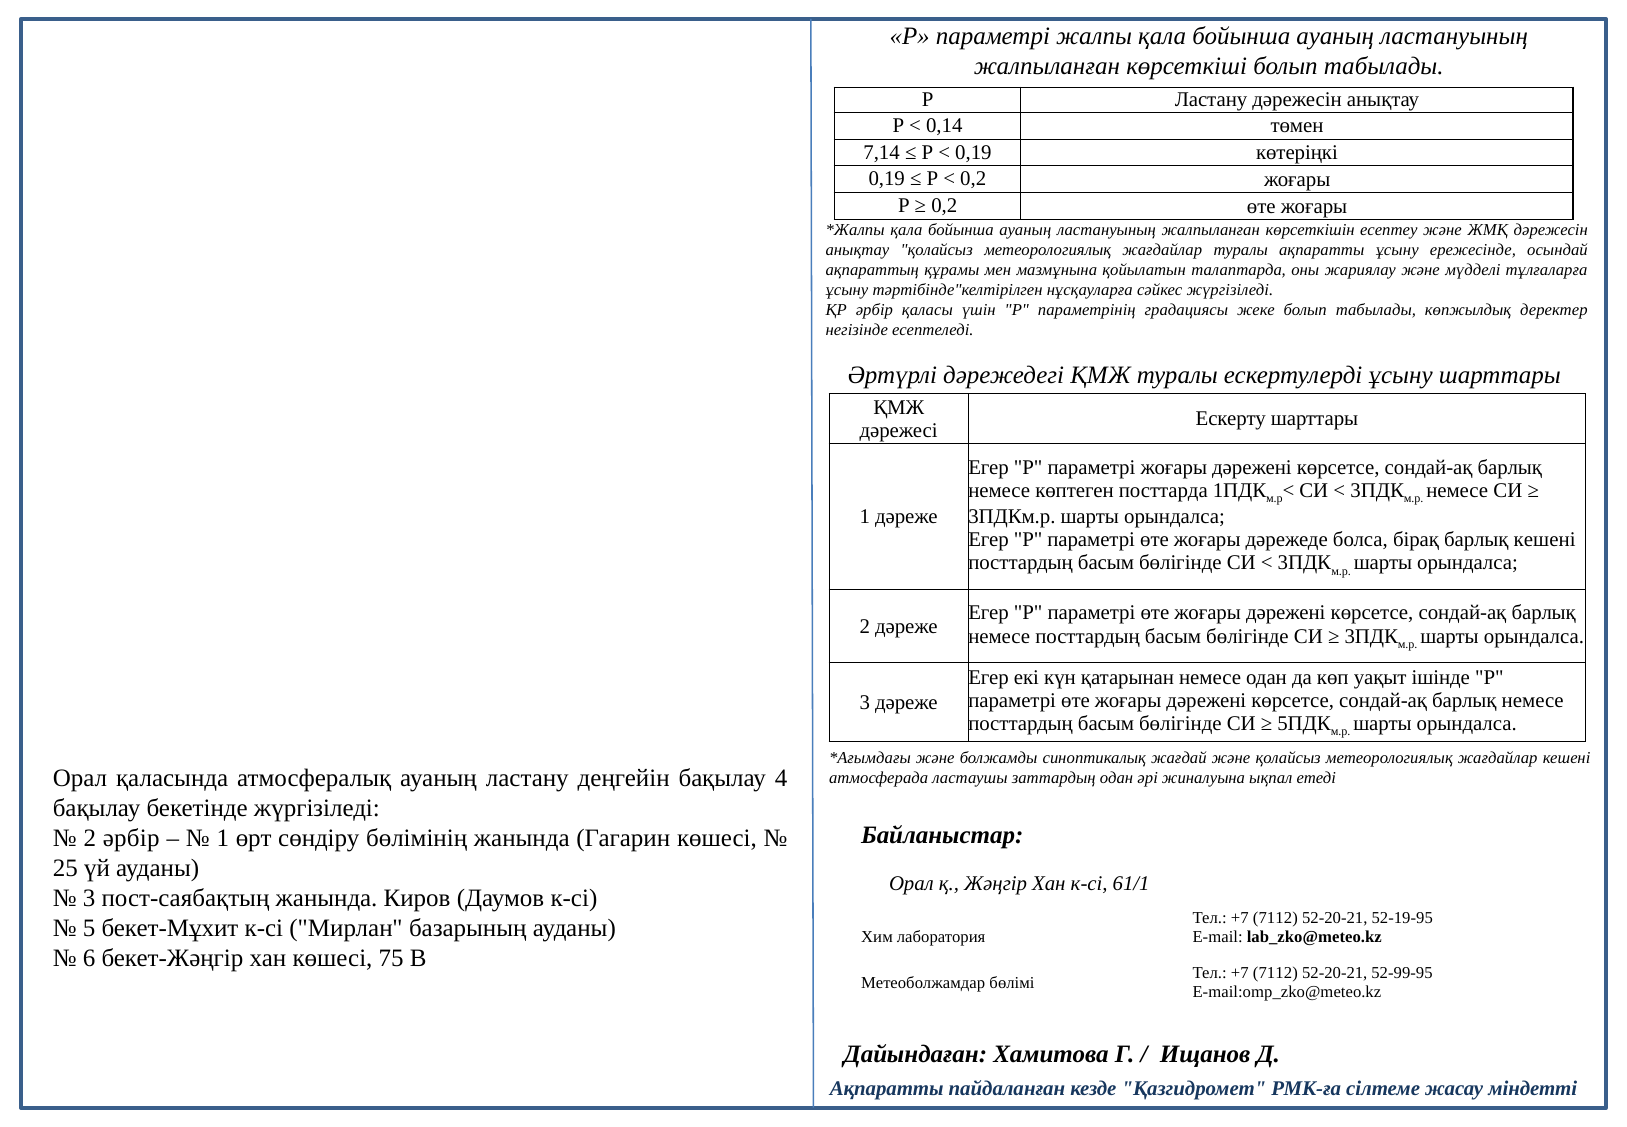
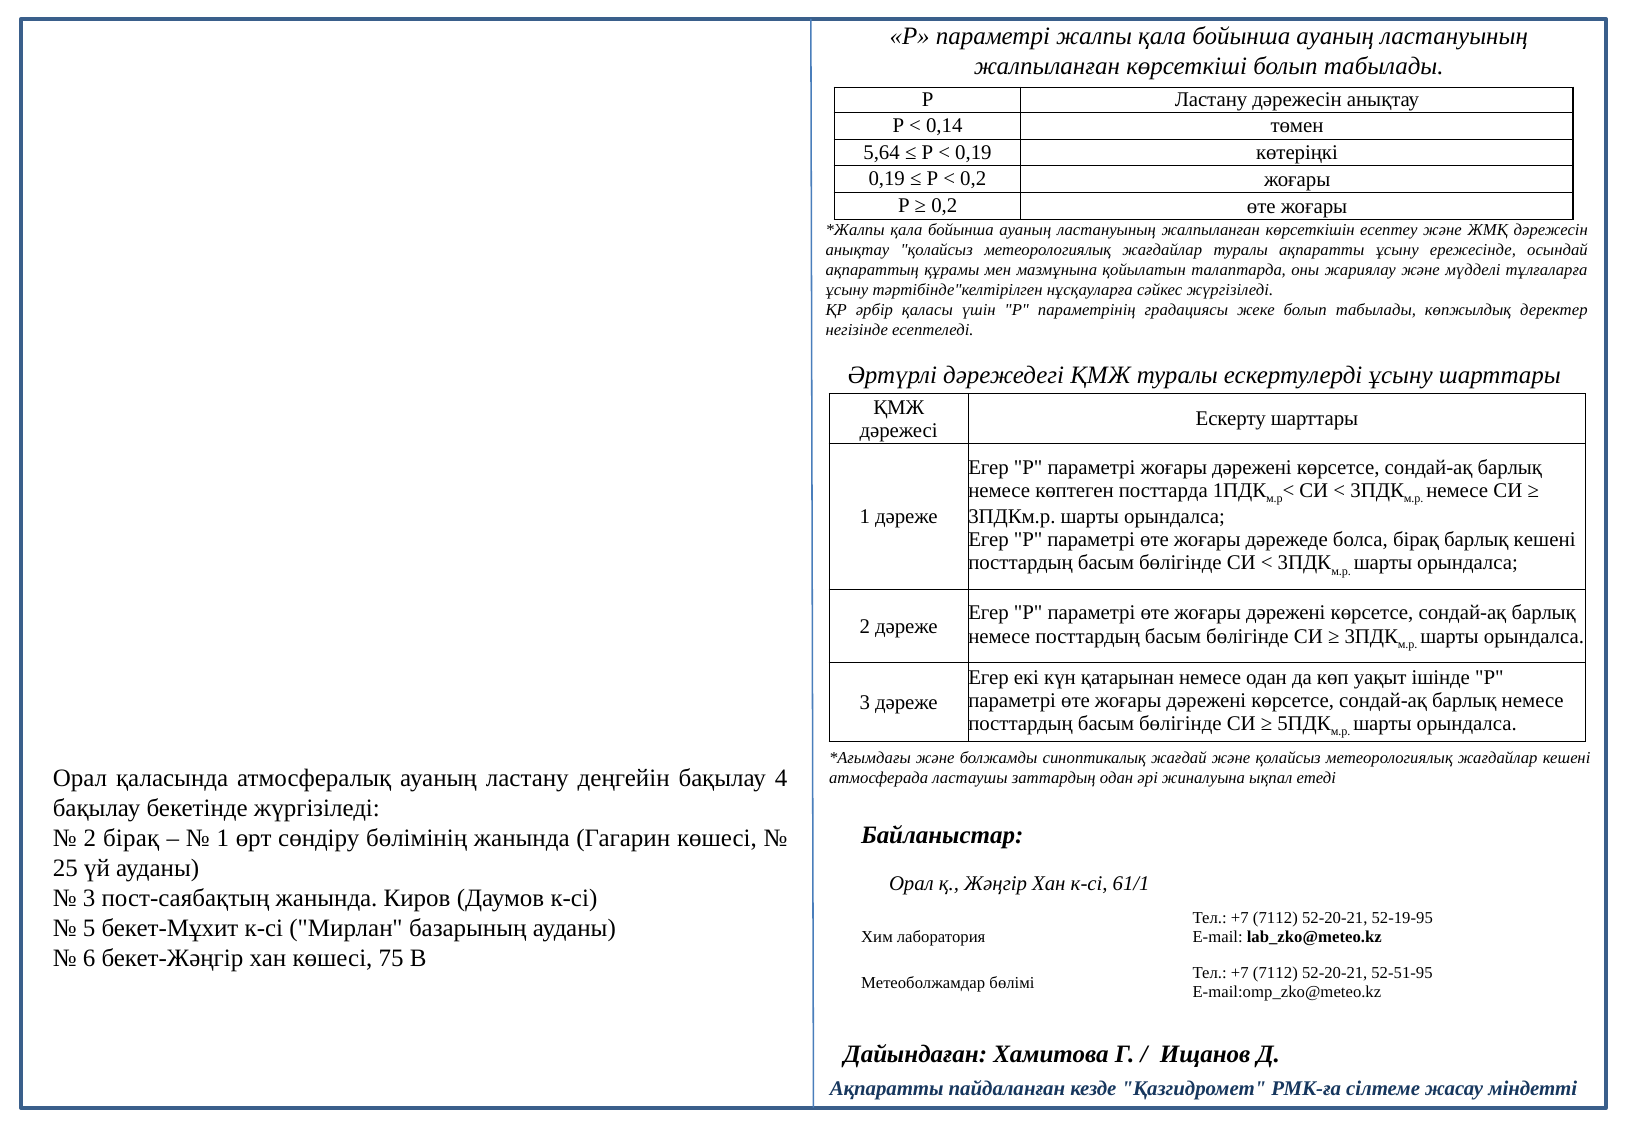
7,14: 7,14 -> 5,64
2 әрбір: әрбір -> бірақ
52-99-95: 52-99-95 -> 52-51-95
